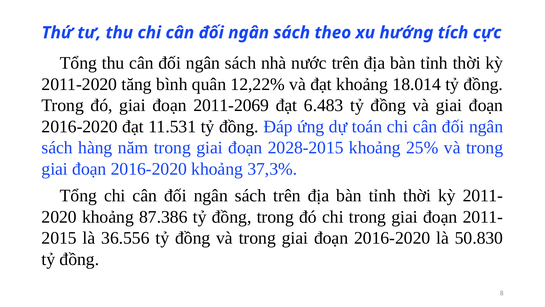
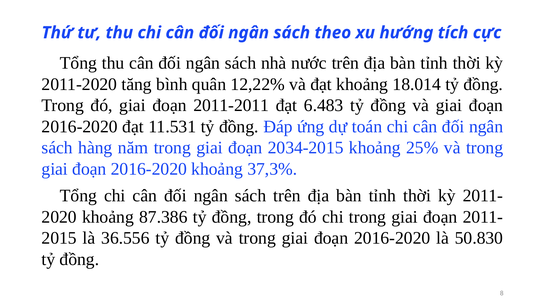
2011-2069: 2011-2069 -> 2011-2011
2028-2015: 2028-2015 -> 2034-2015
